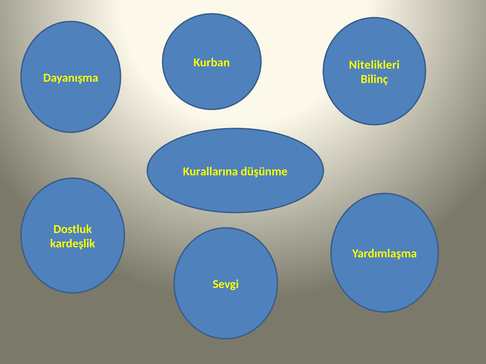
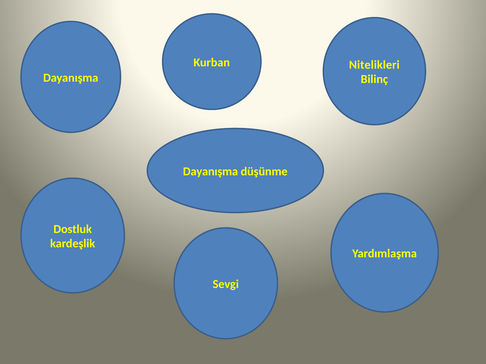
Kurallarına at (210, 172): Kurallarına -> Dayanışma
